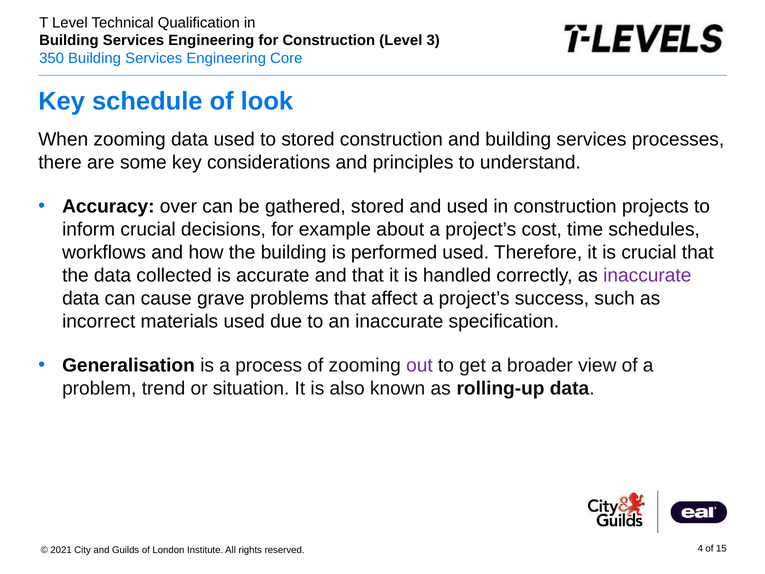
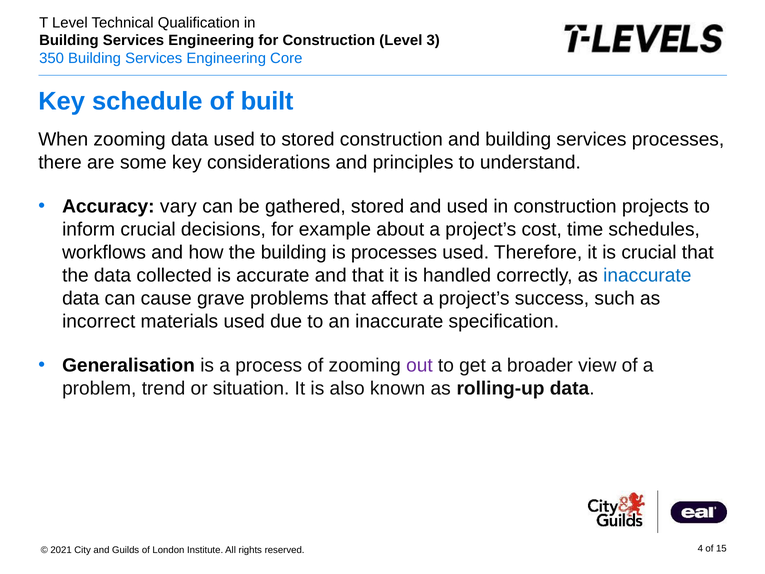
look: look -> built
over: over -> vary
is performed: performed -> processes
inaccurate at (647, 275) colour: purple -> blue
